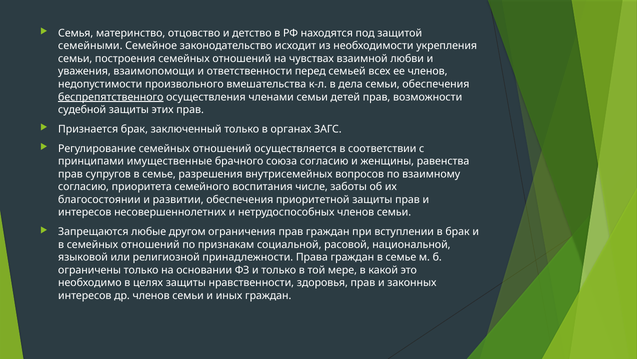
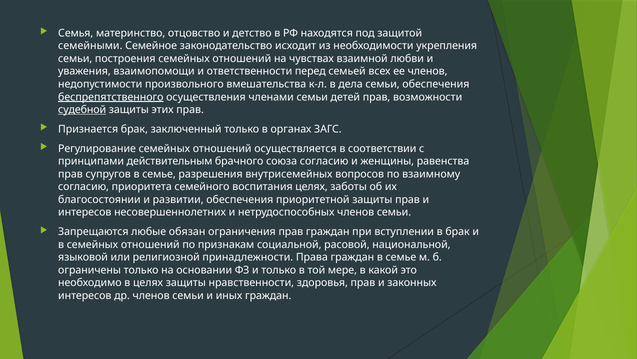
судебной underline: none -> present
имущественные: имущественные -> действительным
воспитания числе: числе -> целях
другом: другом -> обязан
